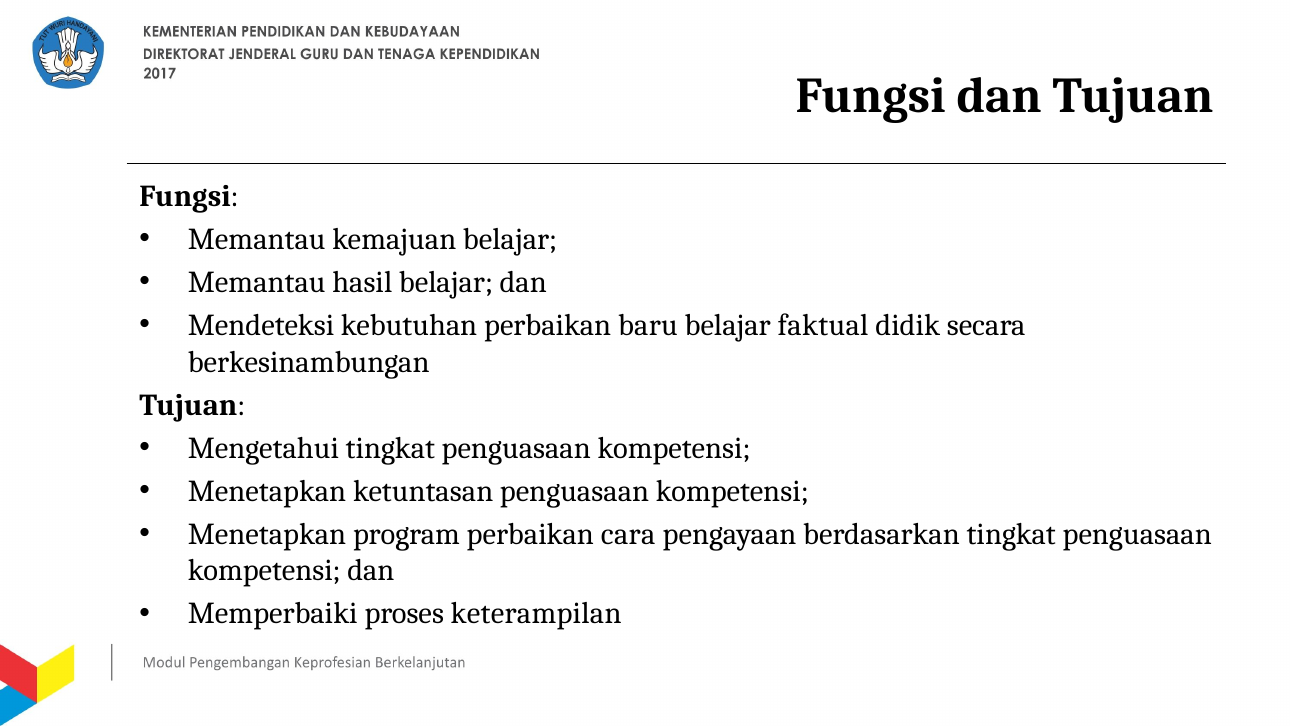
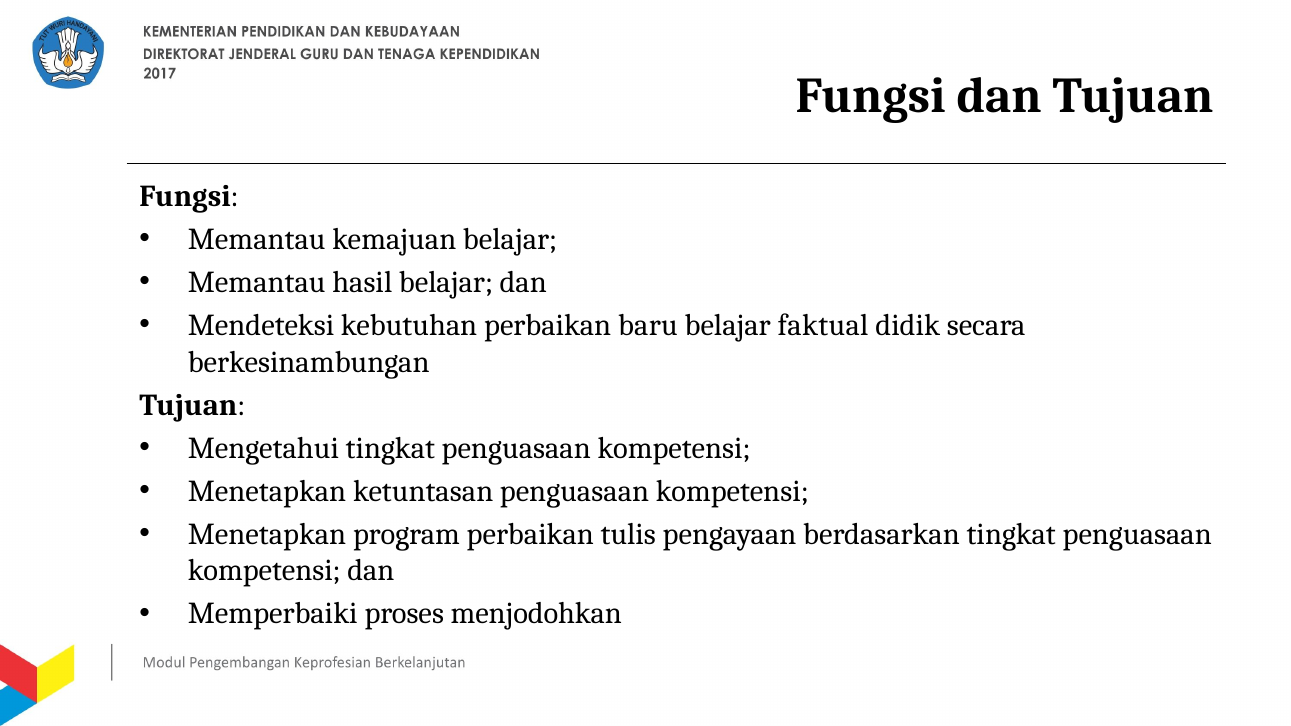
cara: cara -> tulis
keterampilan: keterampilan -> menjodohkan
